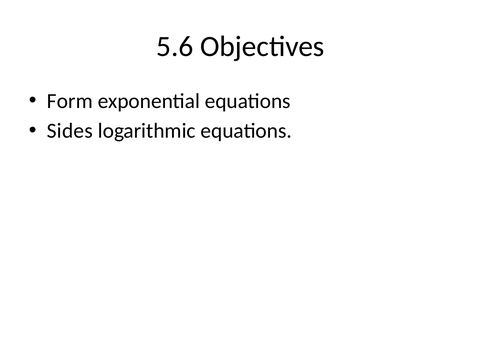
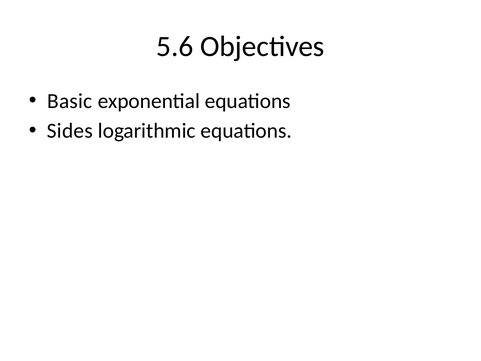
Form: Form -> Basic
